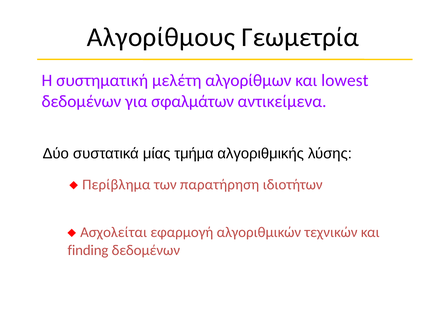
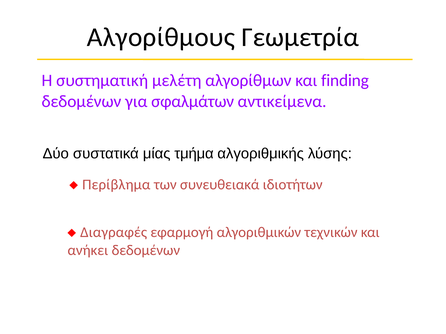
lowest: lowest -> finding
παρατήρηση: παρατήρηση -> συνευθειακά
Ασχολείται: Ασχολείται -> Διαγραφές
finding: finding -> ανήκει
